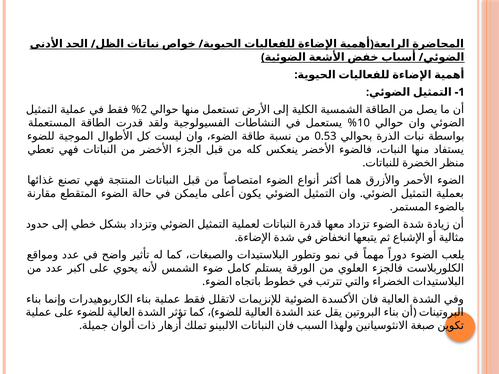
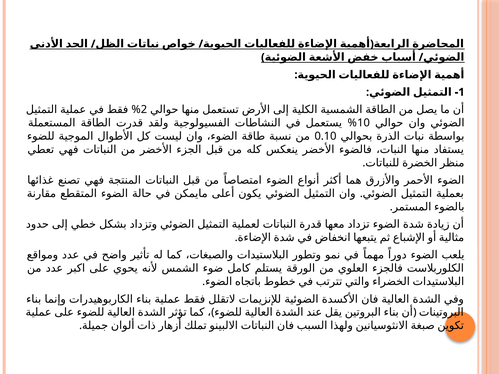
0.53: 0.53 -> 0.10
